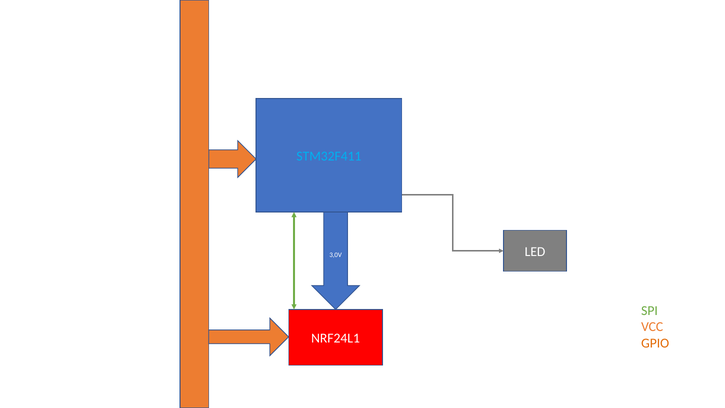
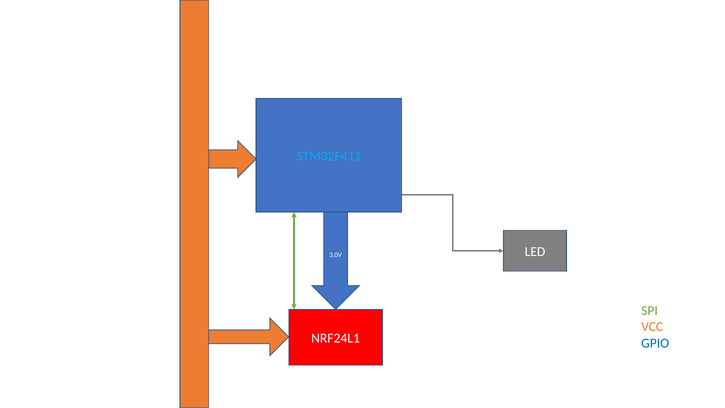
GPIO colour: orange -> blue
